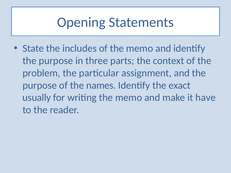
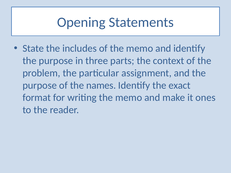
usually: usually -> format
have: have -> ones
